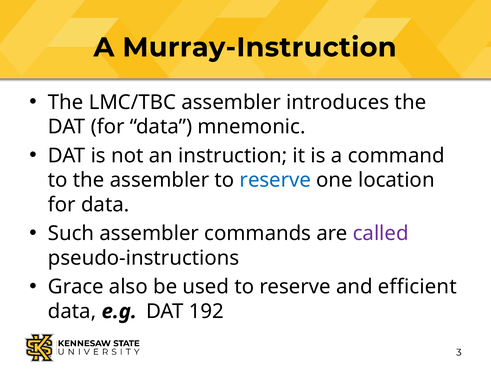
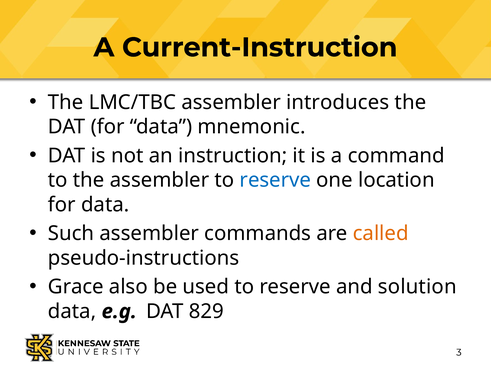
Murray-Instruction: Murray-Instruction -> Current-Instruction
called colour: purple -> orange
efficient: efficient -> solution
192: 192 -> 829
